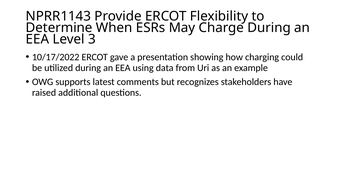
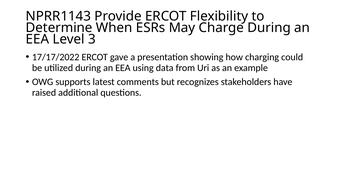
10/17/2022: 10/17/2022 -> 17/17/2022
